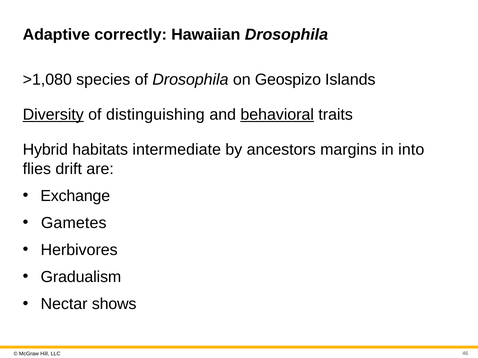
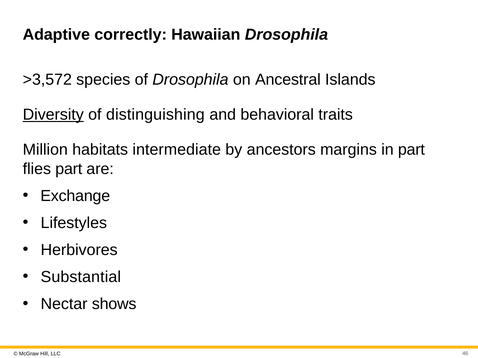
>1,080: >1,080 -> >3,572
Geospizo: Geospizo -> Ancestral
behavioral underline: present -> none
Hybrid: Hybrid -> Million
in into: into -> part
flies drift: drift -> part
Gametes: Gametes -> Lifestyles
Gradualism: Gradualism -> Substantial
